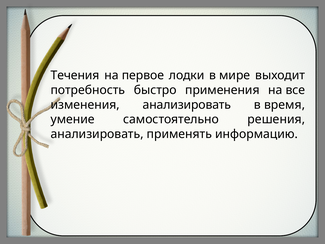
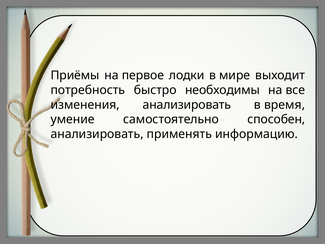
Течения: Течения -> Приёмы
применения: применения -> необходимы
решения: решения -> способен
